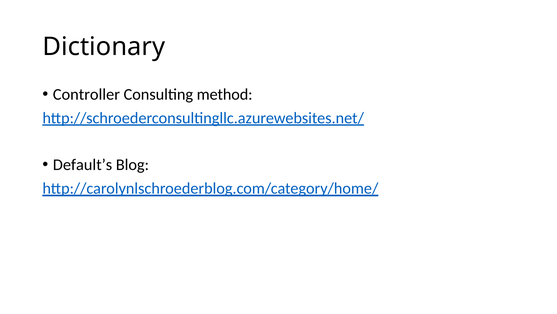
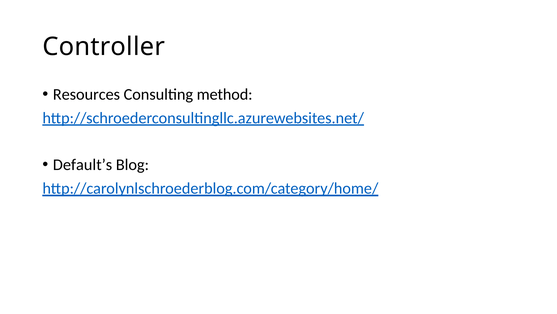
Dictionary: Dictionary -> Controller
Controller: Controller -> Resources
